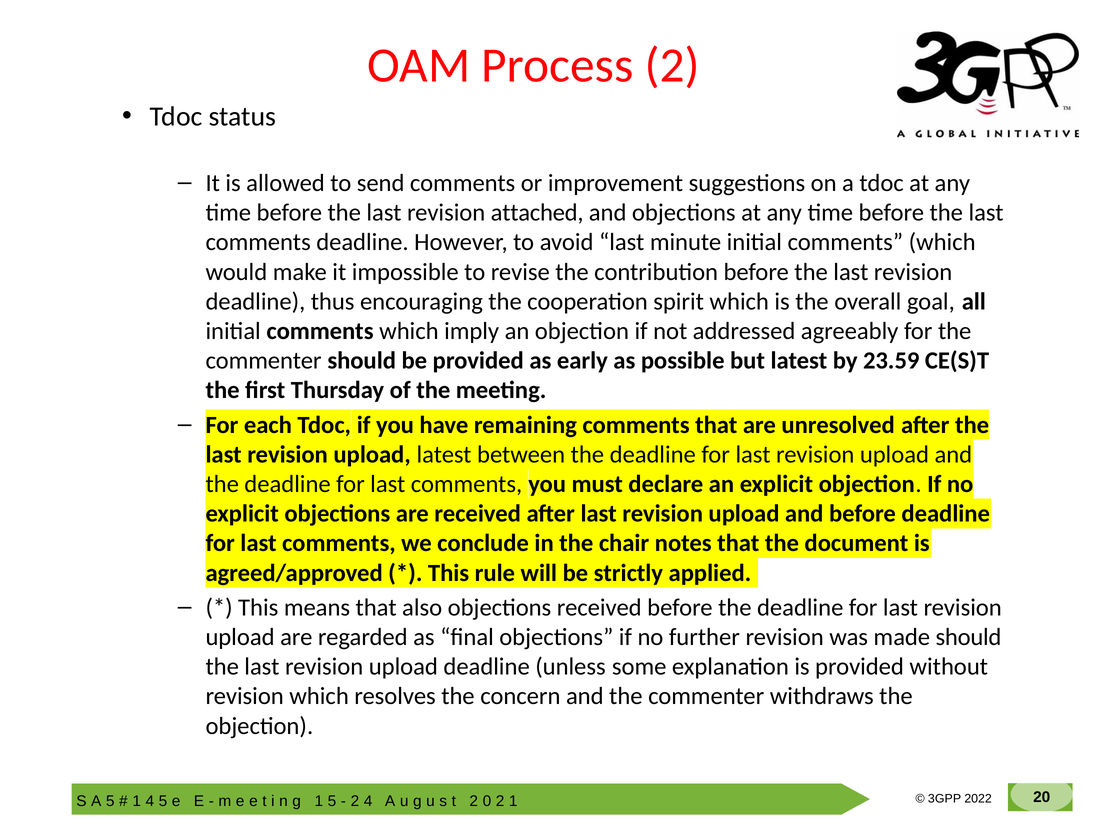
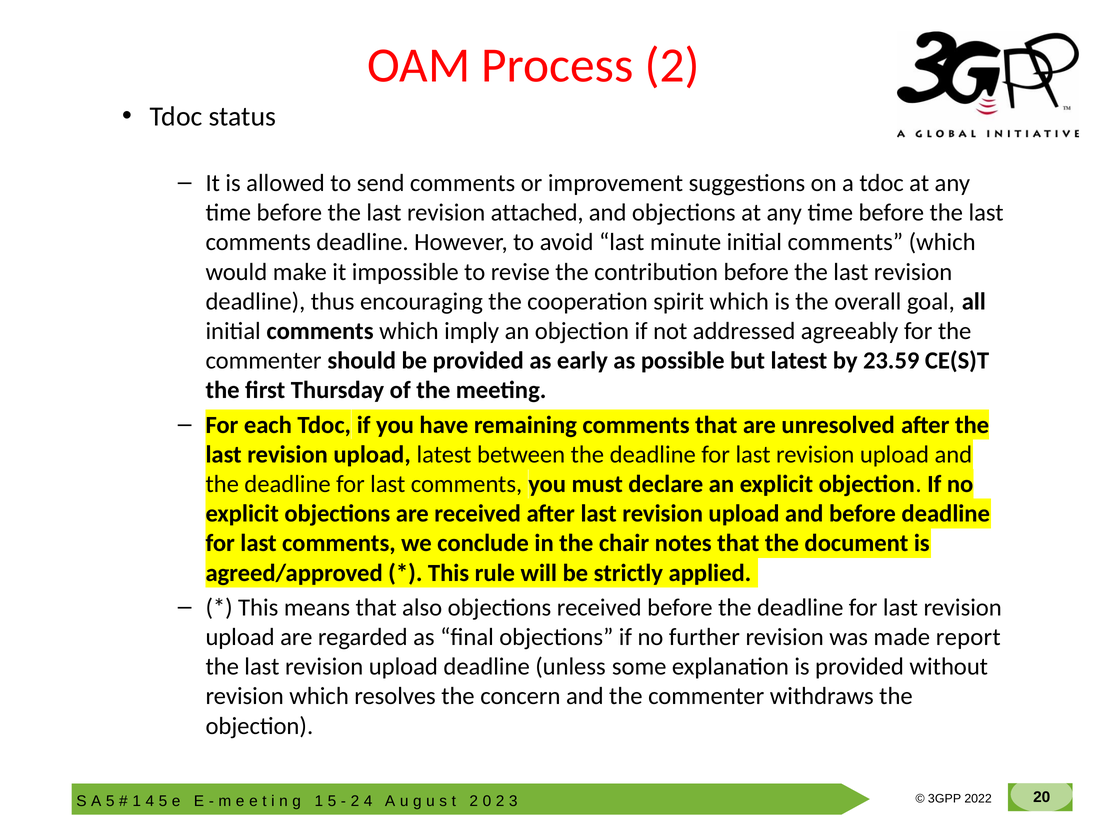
made should: should -> report
2 1: 1 -> 3
